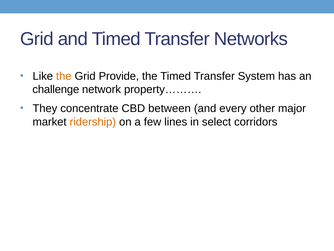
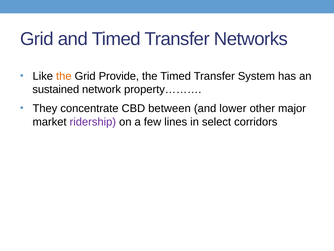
challenge: challenge -> sustained
every: every -> lower
ridership colour: orange -> purple
